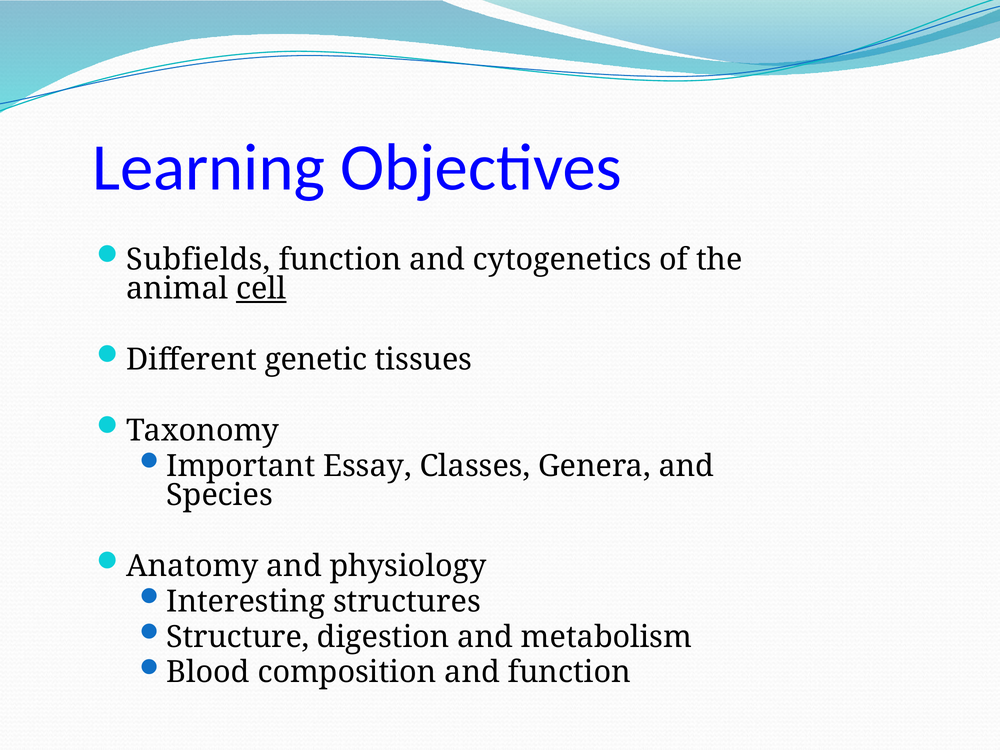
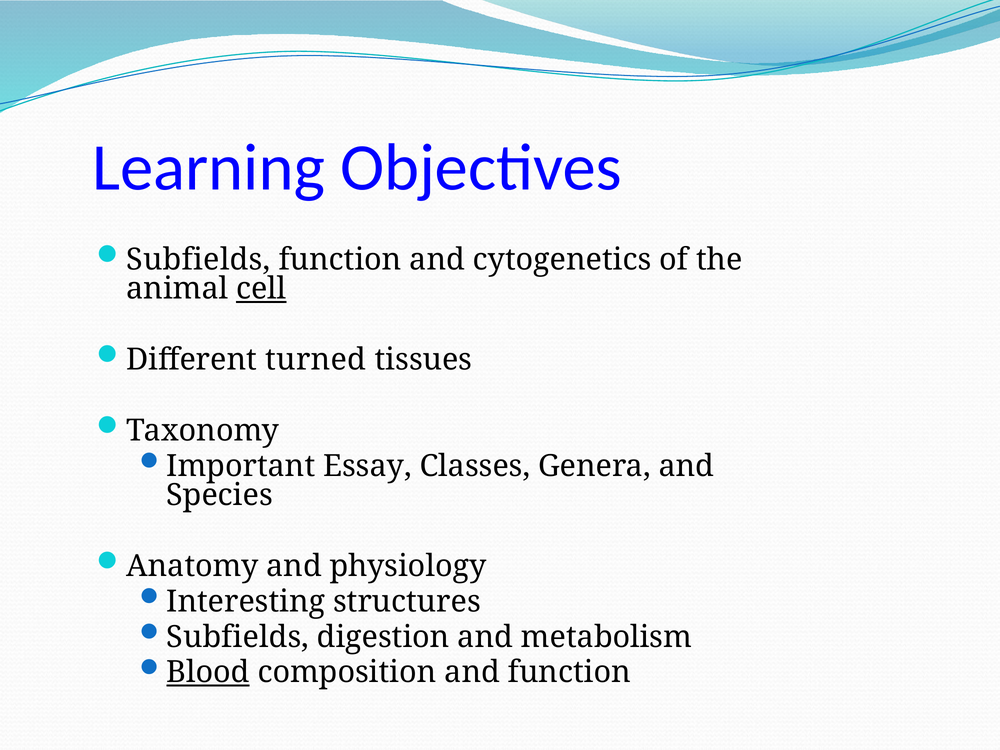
genetic: genetic -> turned
Structure at (238, 637): Structure -> Subfields
Blood underline: none -> present
